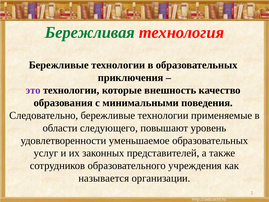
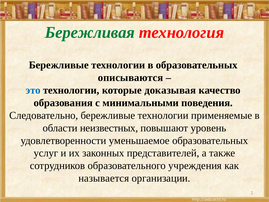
приключения: приключения -> описываются
это colour: purple -> blue
внешность: внешность -> доказывая
следующего: следующего -> неизвестных
